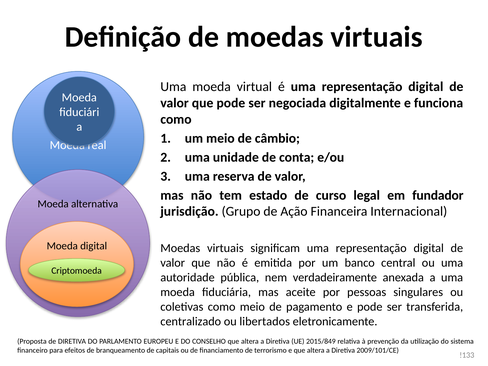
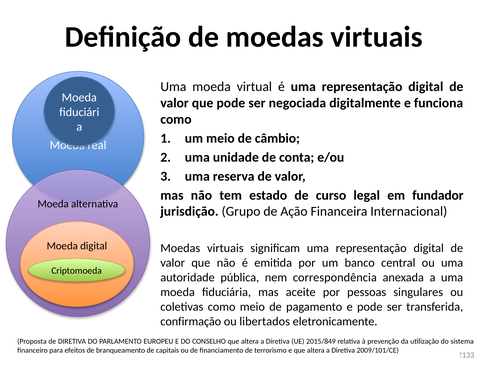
verdadeiramente: verdadeiramente -> correspondência
centralizado: centralizado -> confirmação
